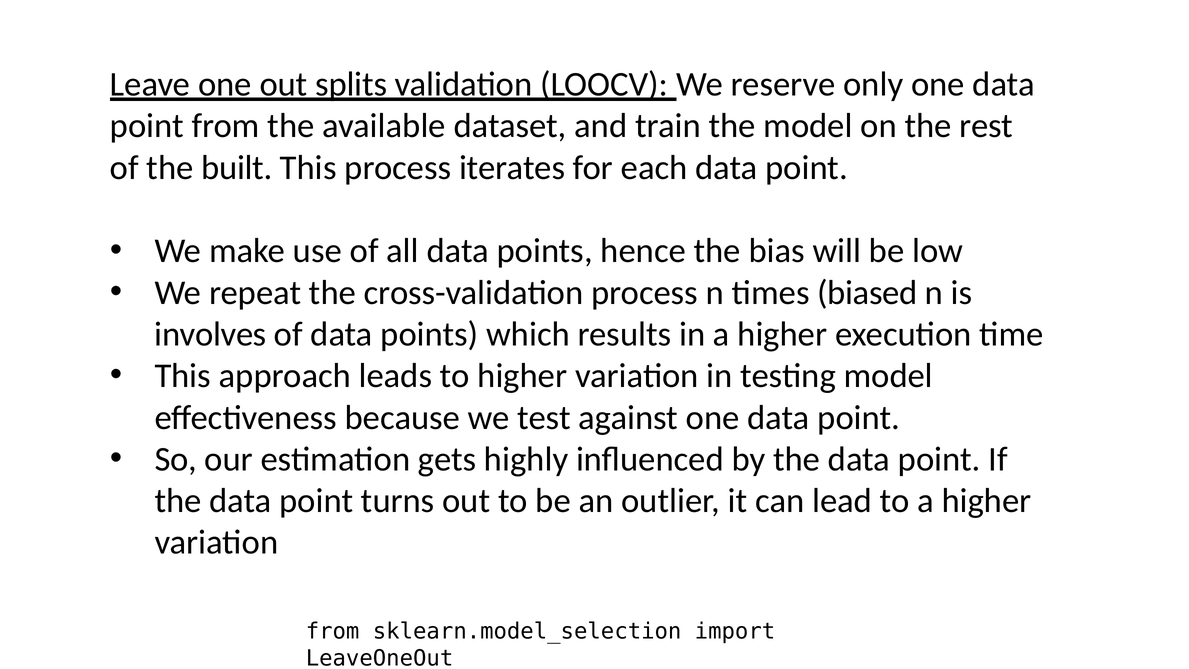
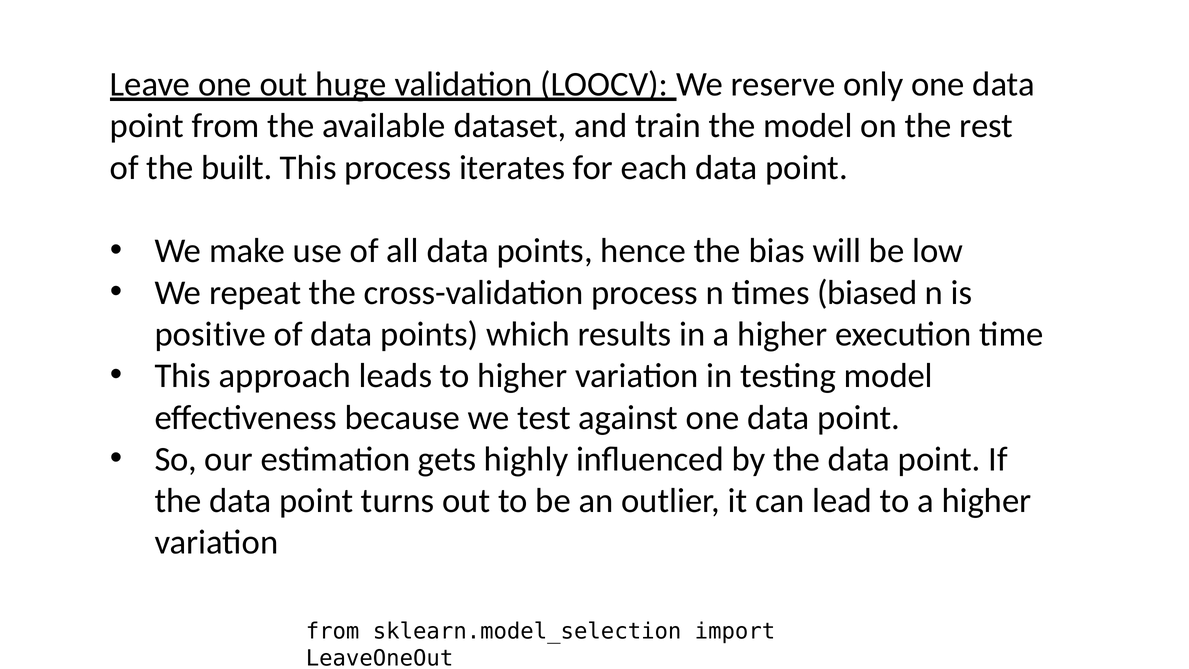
splits: splits -> huge
involves: involves -> positive
